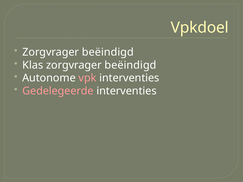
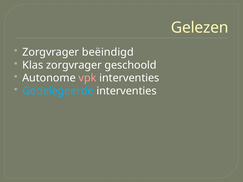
Vpkdoel: Vpkdoel -> Gelezen
beëindigd at (130, 65): beëindigd -> geschoold
Gedelegeerde colour: pink -> light blue
